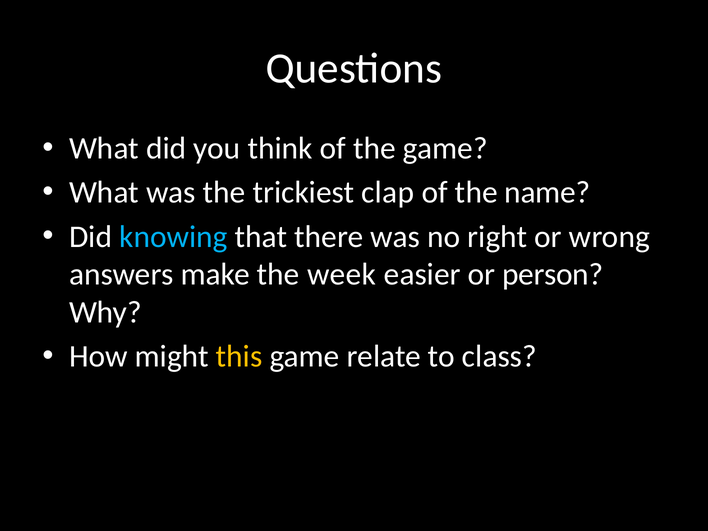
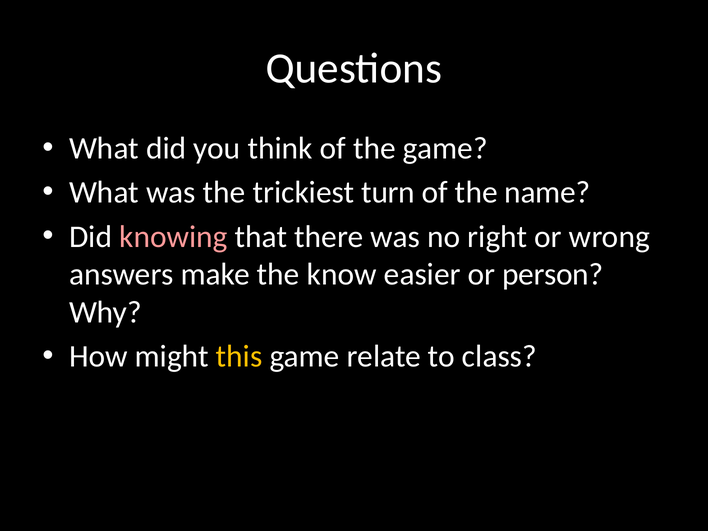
clap: clap -> turn
knowing colour: light blue -> pink
week: week -> know
